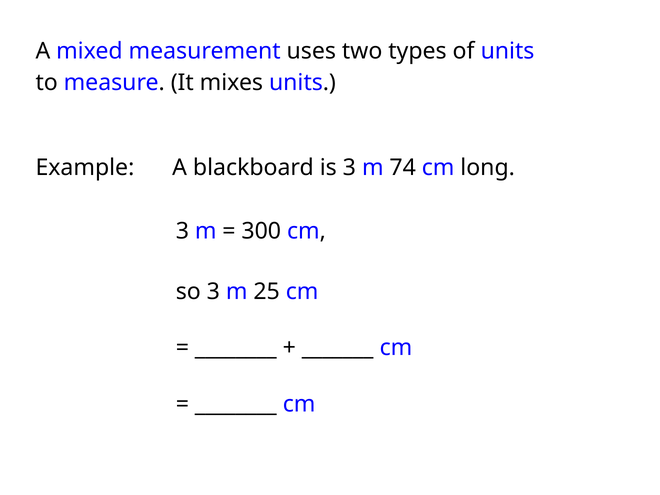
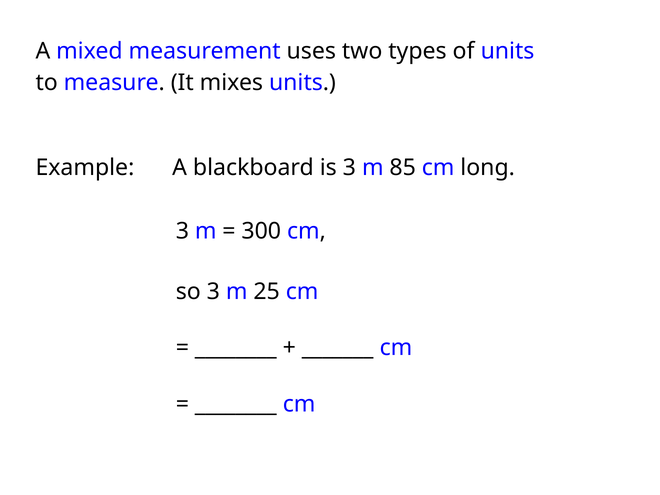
74: 74 -> 85
